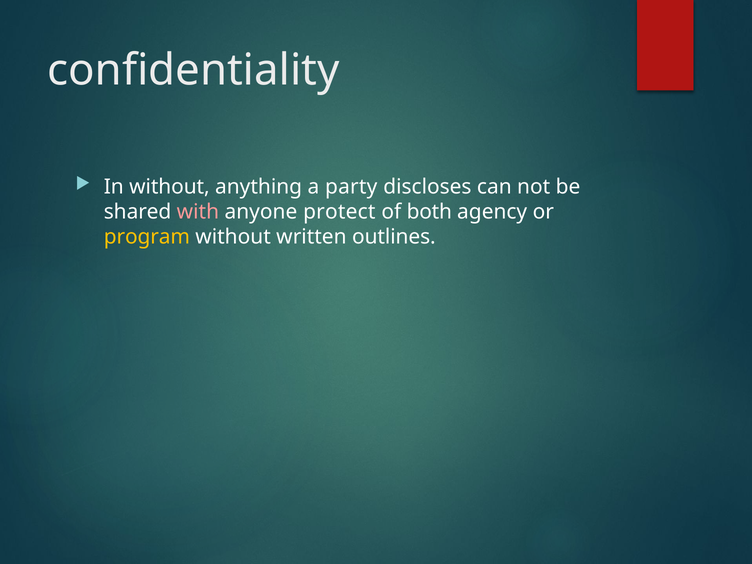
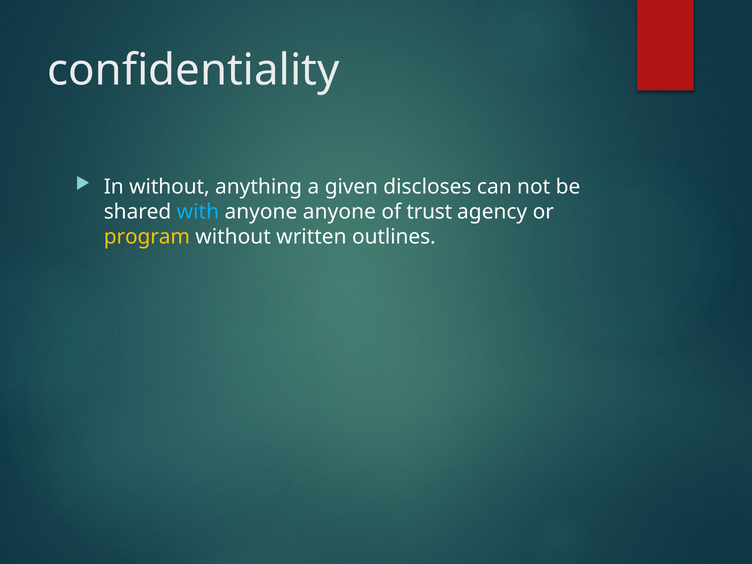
party: party -> given
with colour: pink -> light blue
anyone protect: protect -> anyone
both: both -> trust
